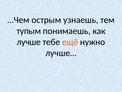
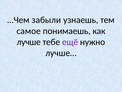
острым: острым -> забыли
тупым: тупым -> самое
ещё colour: orange -> purple
